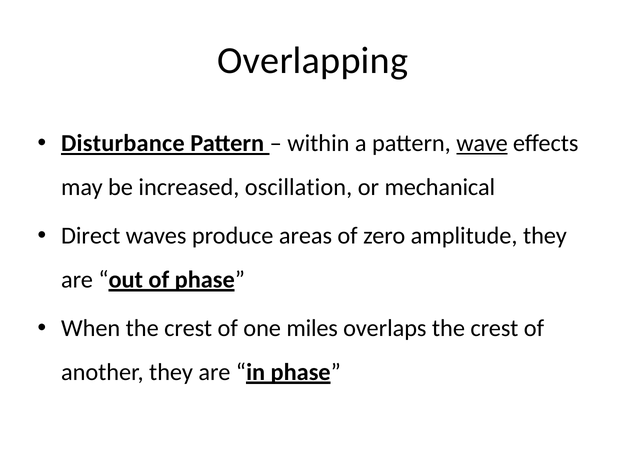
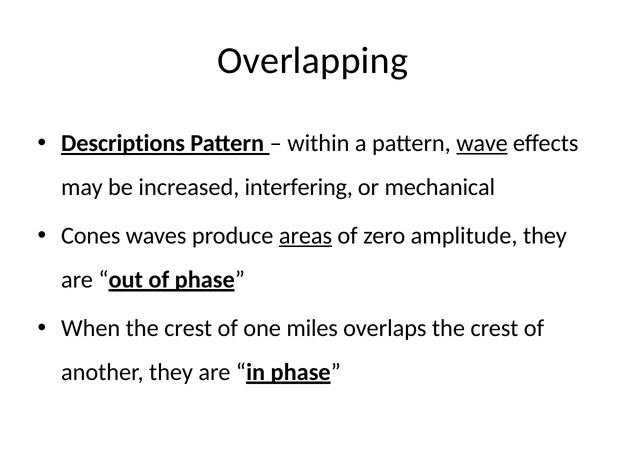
Disturbance: Disturbance -> Descriptions
oscillation: oscillation -> interfering
Direct: Direct -> Cones
areas underline: none -> present
